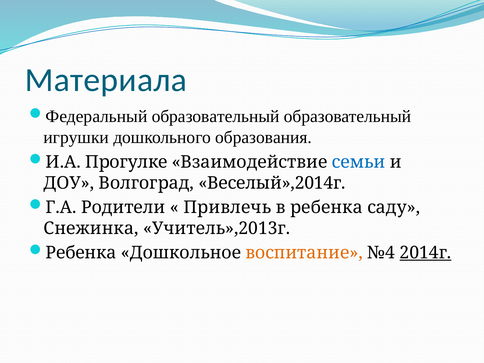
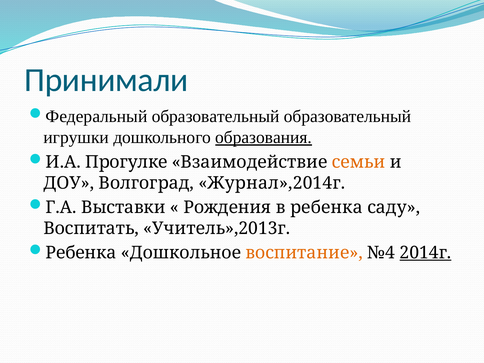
Материала: Материала -> Принимали
образования underline: none -> present
семьи colour: blue -> orange
Веселый»,2014г: Веселый»,2014г -> Журнал»,2014г
Родители: Родители -> Выставки
Привлечь: Привлечь -> Рождения
Снежинка: Снежинка -> Воспитать
